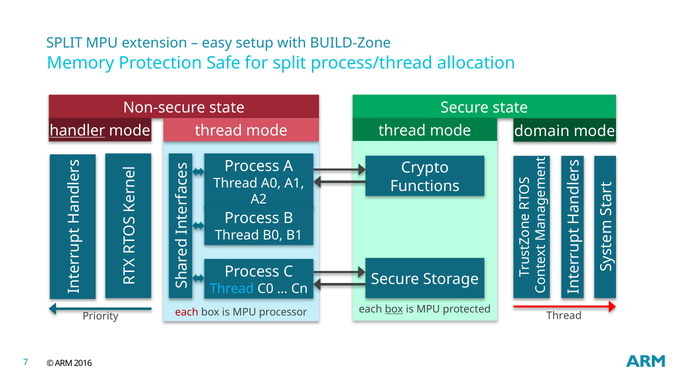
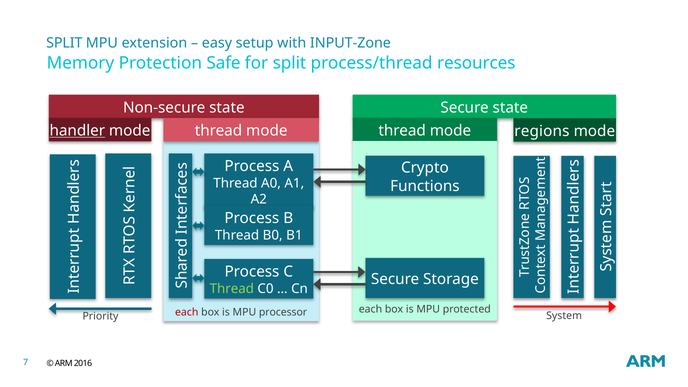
BUILD-Zone: BUILD-Zone -> INPUT-Zone
allocation: allocation -> resources
domain: domain -> regions
Thread at (232, 289) colour: light blue -> light green
box at (394, 309) underline: present -> none
Priority Thread: Thread -> System
